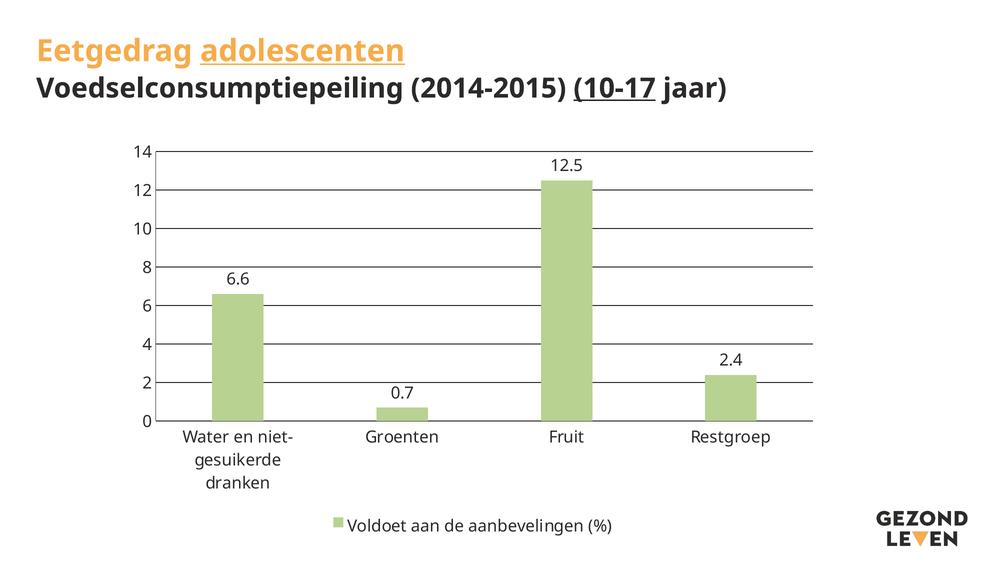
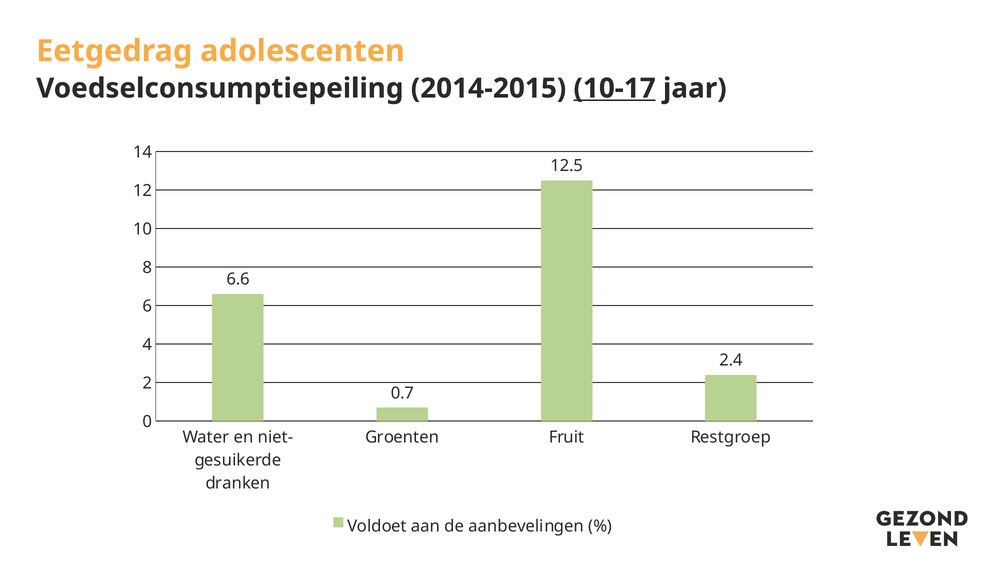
adolescenten underline: present -> none
